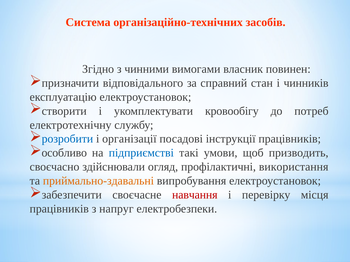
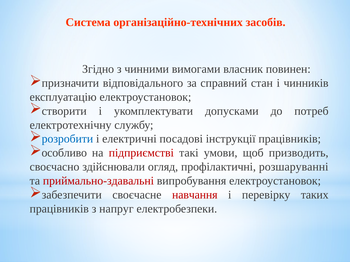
кровообігу: кровообігу -> допусками
організації: організації -> електричні
підприємстві colour: blue -> red
використання: використання -> розшаруванні
приймально-здавальні colour: orange -> red
місця: місця -> таких
